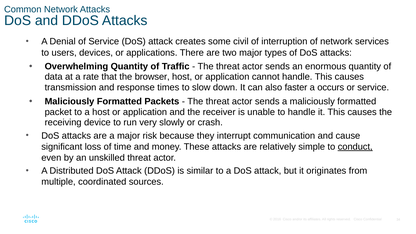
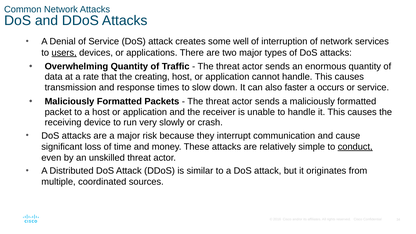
civil: civil -> well
users underline: none -> present
browser: browser -> creating
